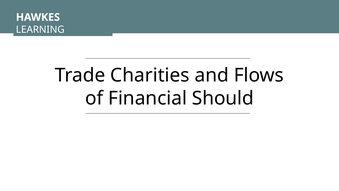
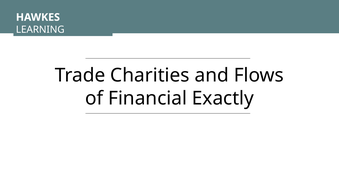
Should: Should -> Exactly
